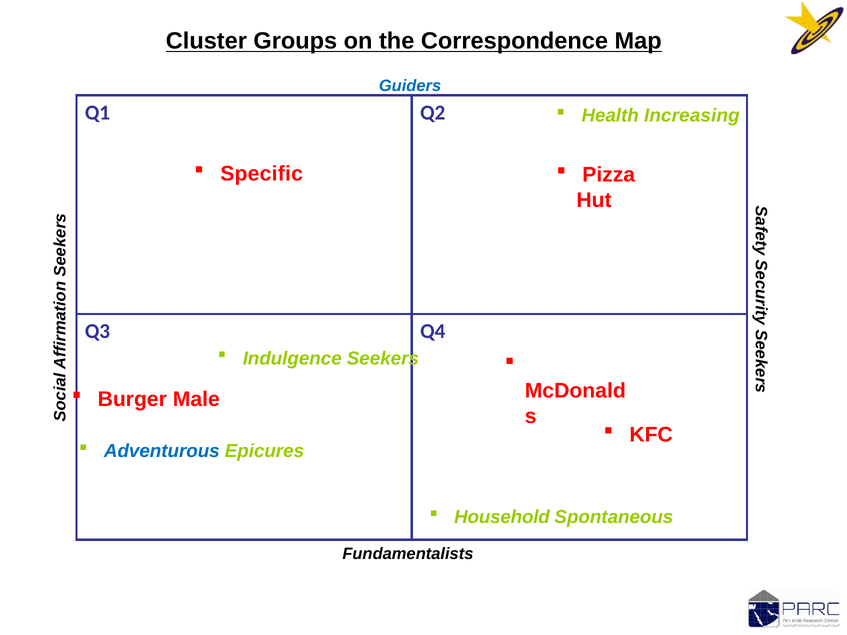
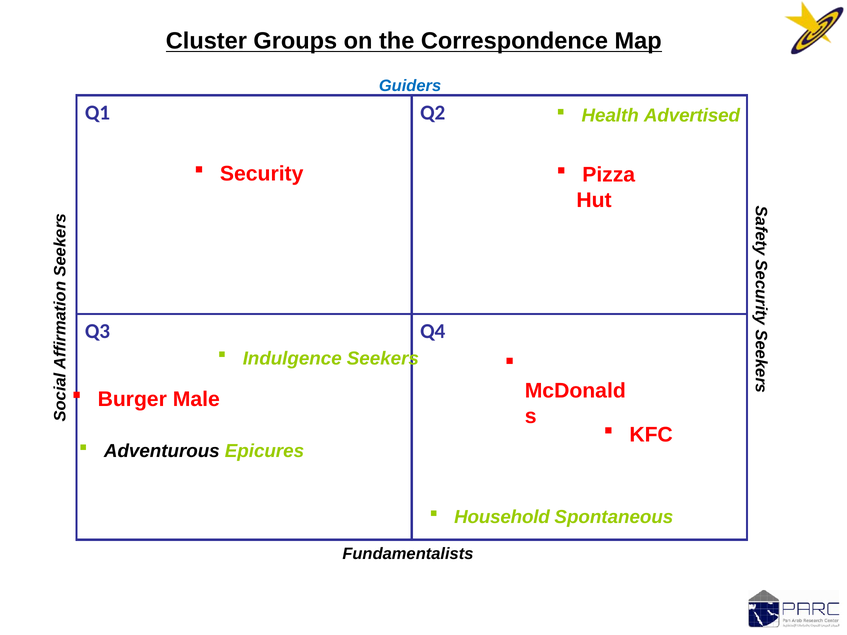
Increasing: Increasing -> Advertised
Specific: Specific -> Security
Adventurous colour: blue -> black
